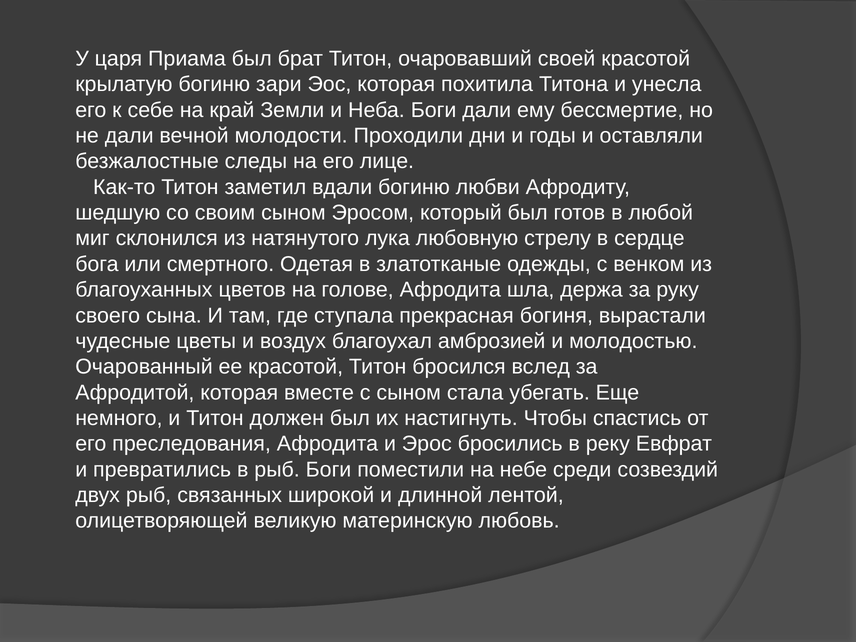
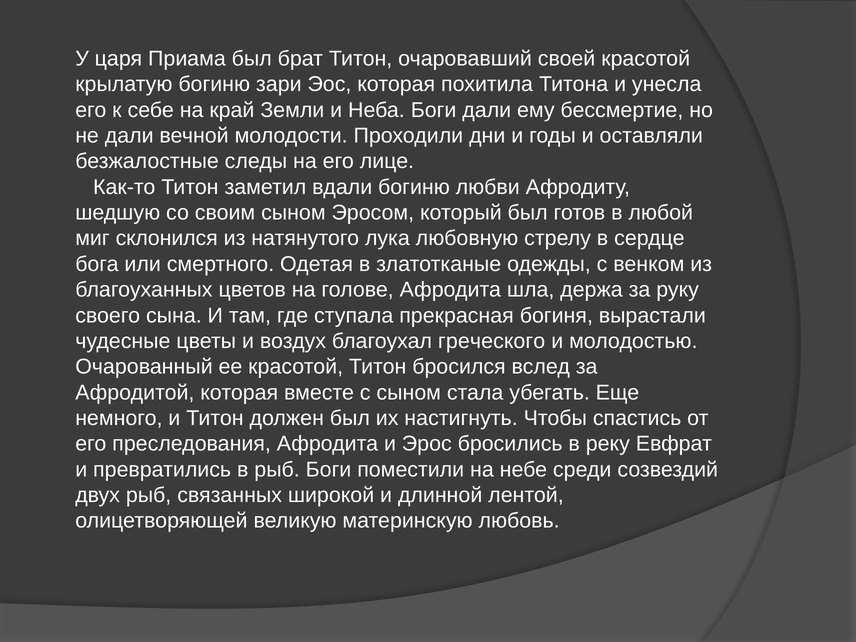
амброзией: амброзией -> греческого
